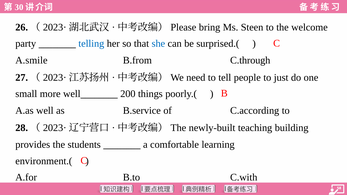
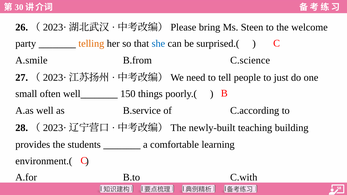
telling colour: blue -> orange
C.through: C.through -> C.science
more: more -> often
200: 200 -> 150
